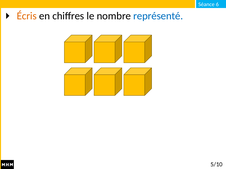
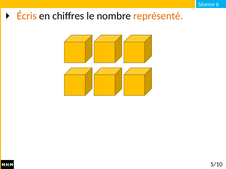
représenté colour: blue -> orange
